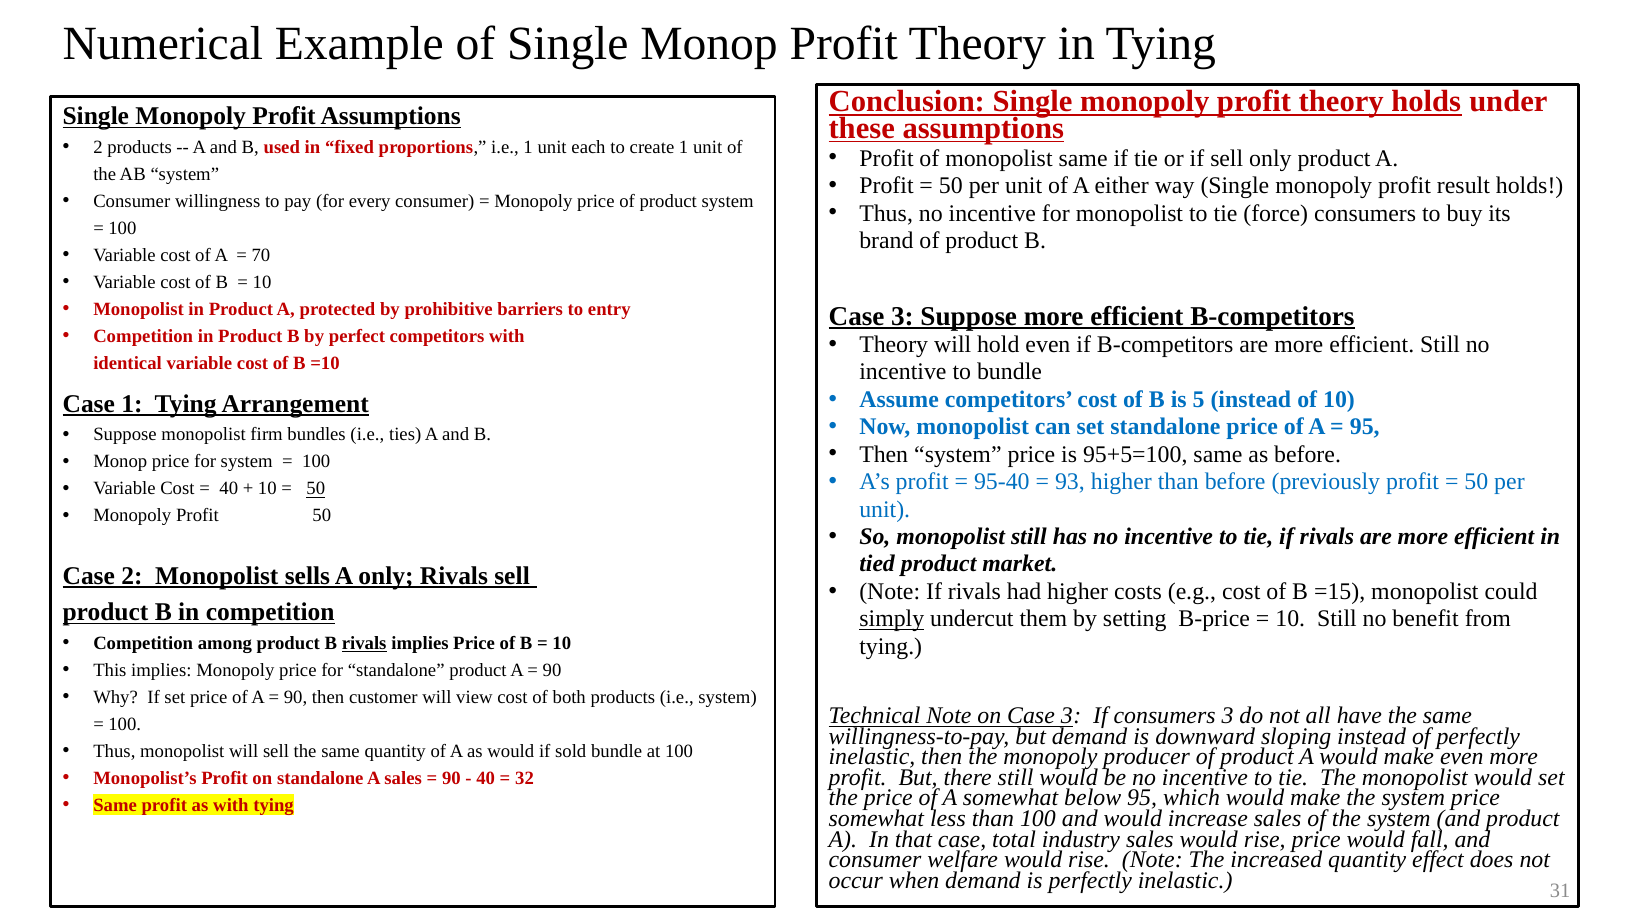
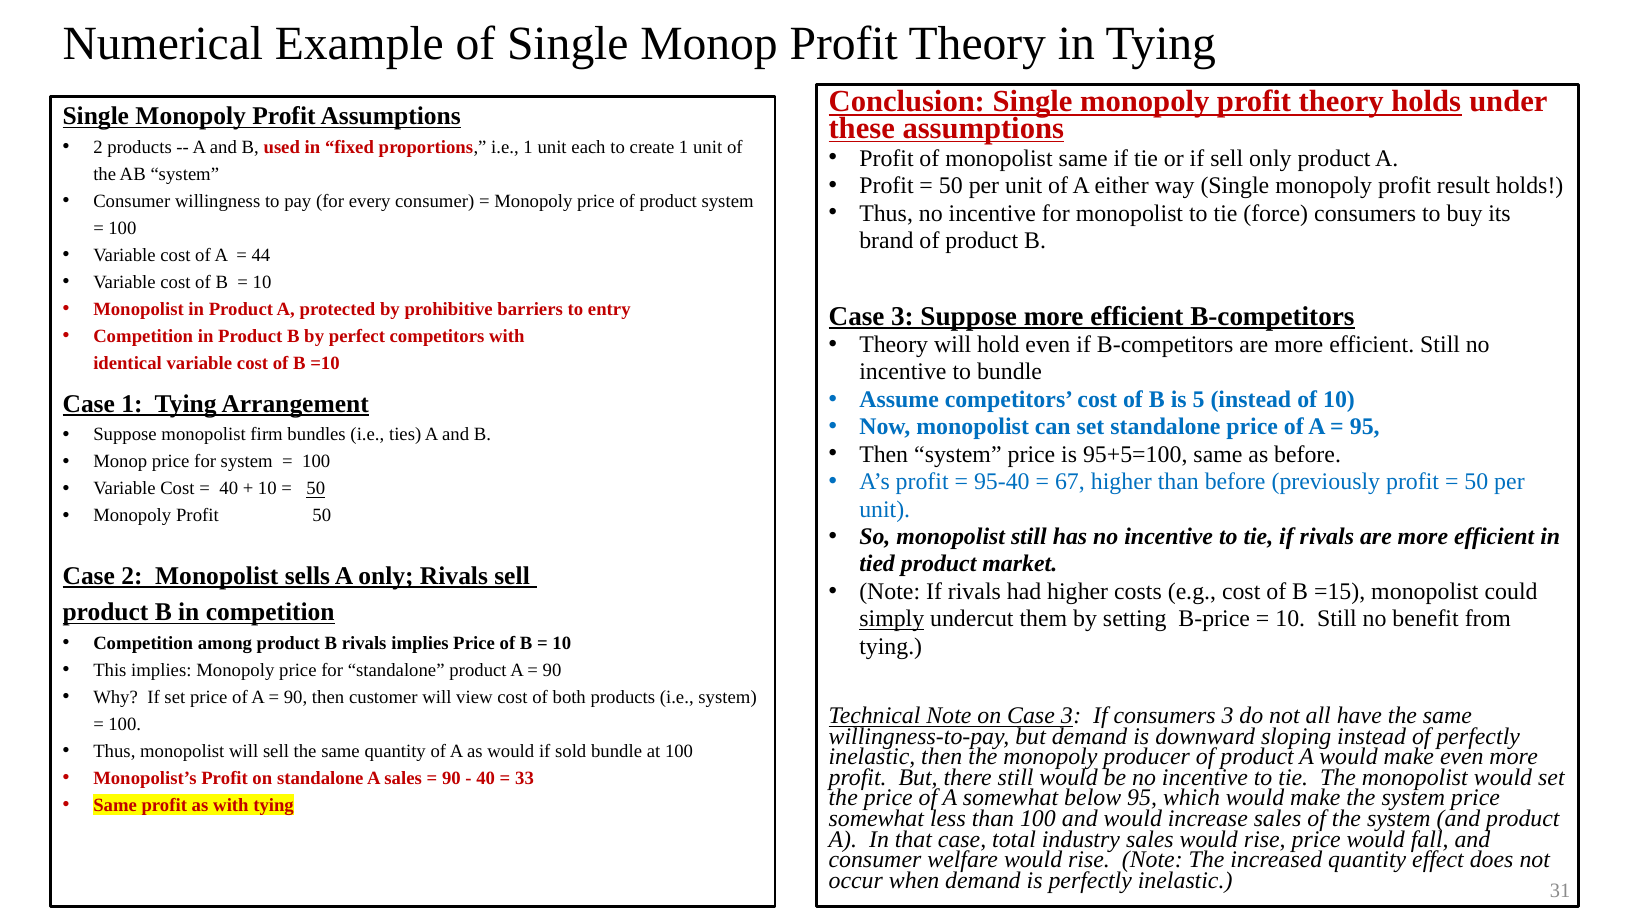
70: 70 -> 44
93: 93 -> 67
rivals at (364, 643) underline: present -> none
32: 32 -> 33
